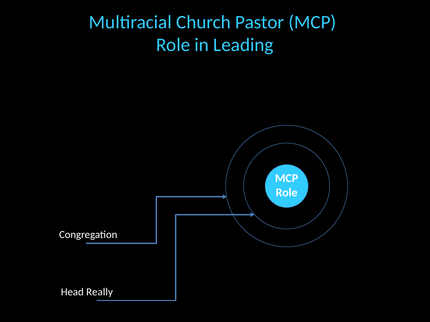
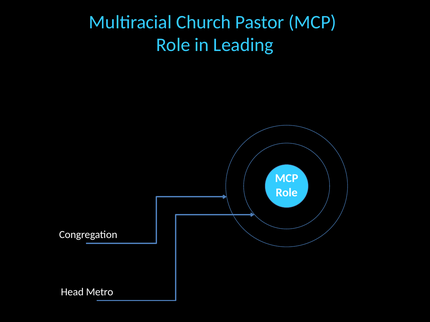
Really: Really -> Metro
